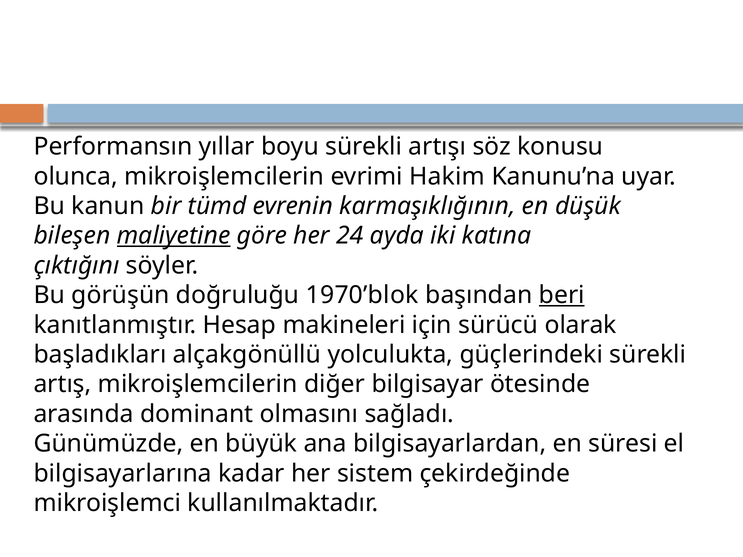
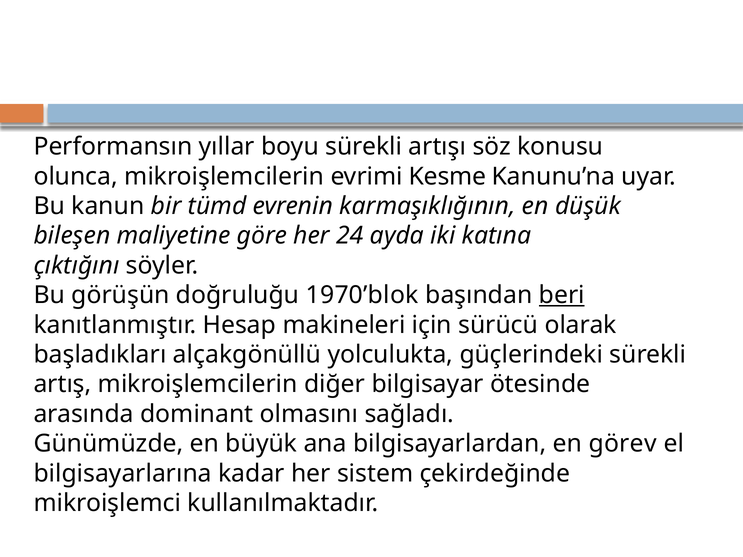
Hakim: Hakim -> Kesme
maliyetine underline: present -> none
süresi: süresi -> görev
